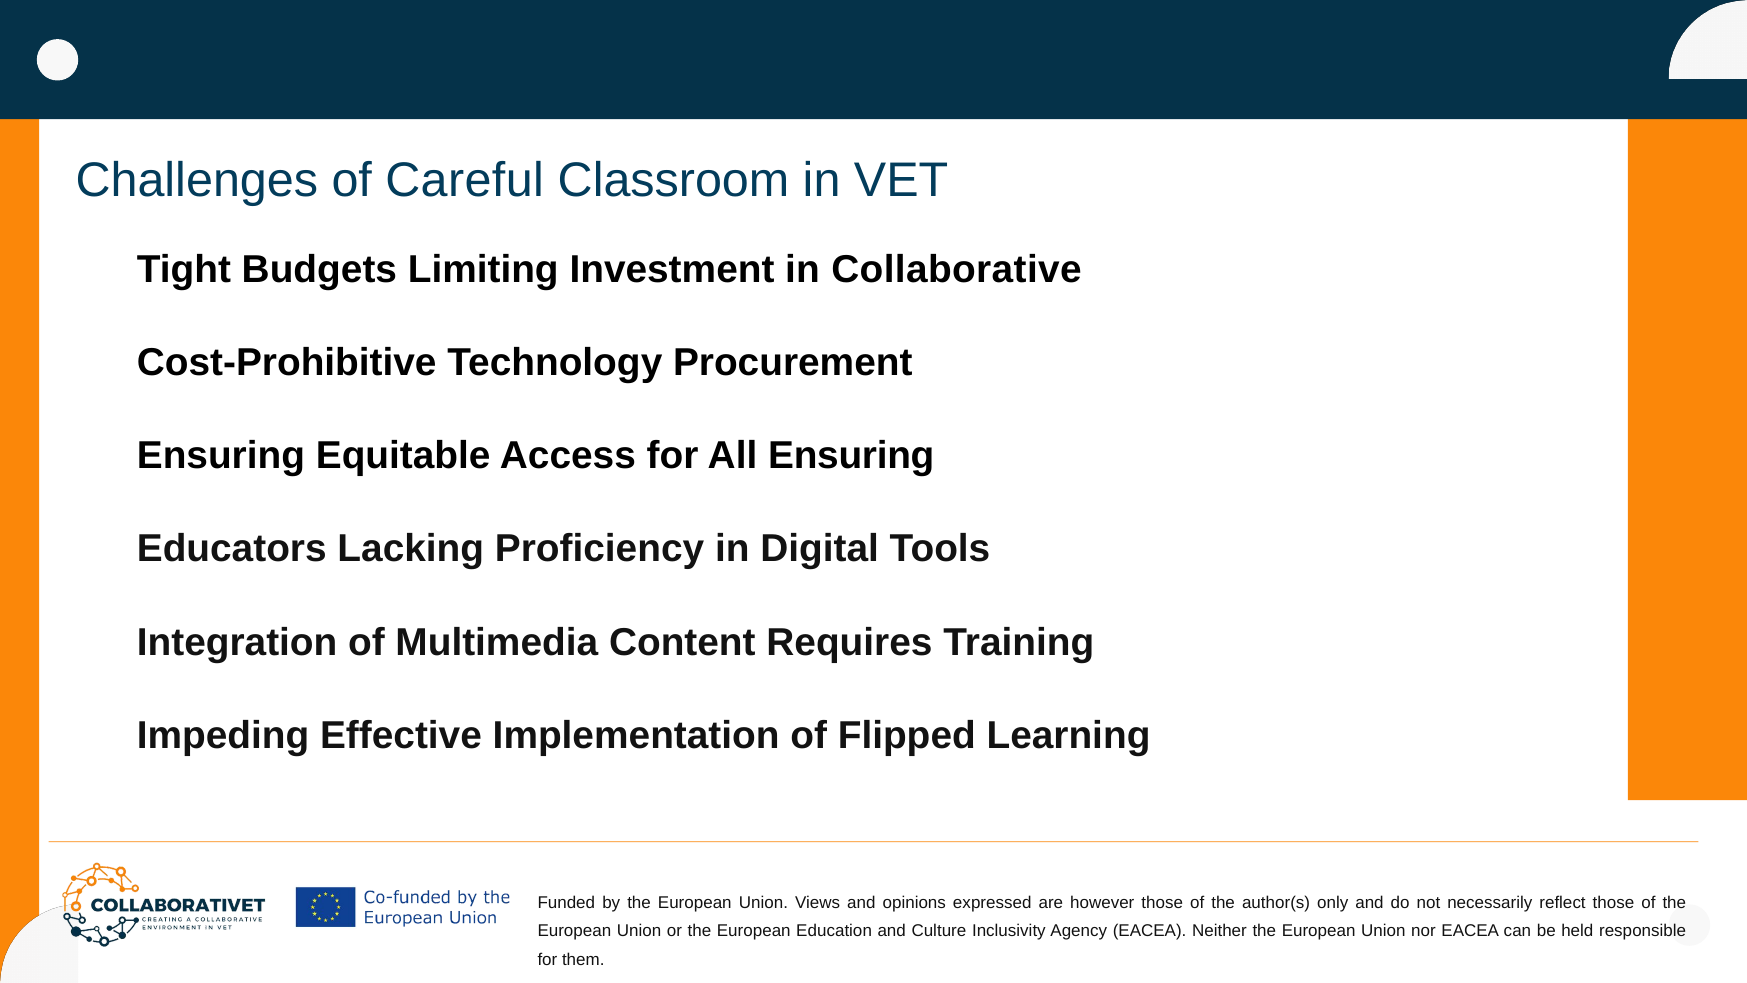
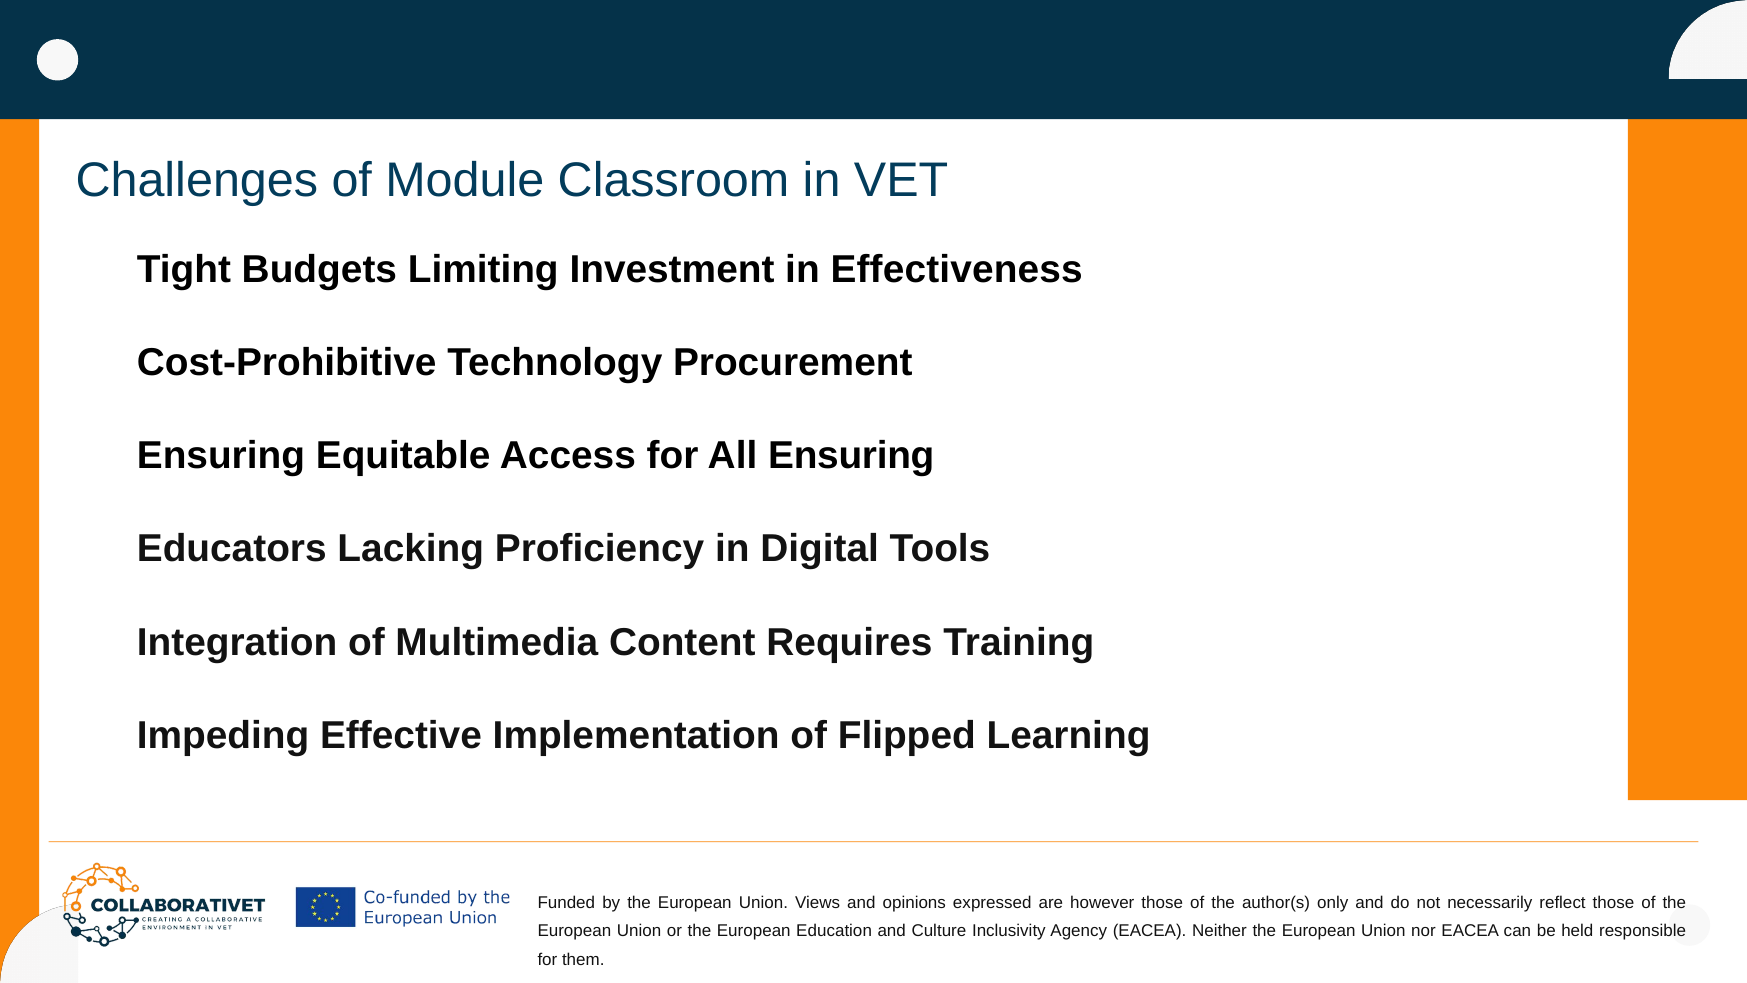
Careful: Careful -> Module
Collaborative: Collaborative -> Effectiveness
